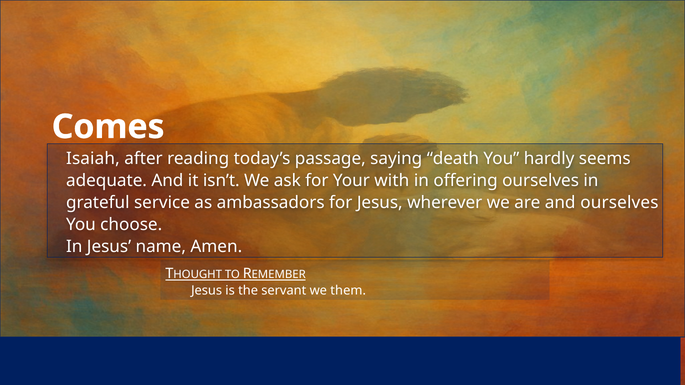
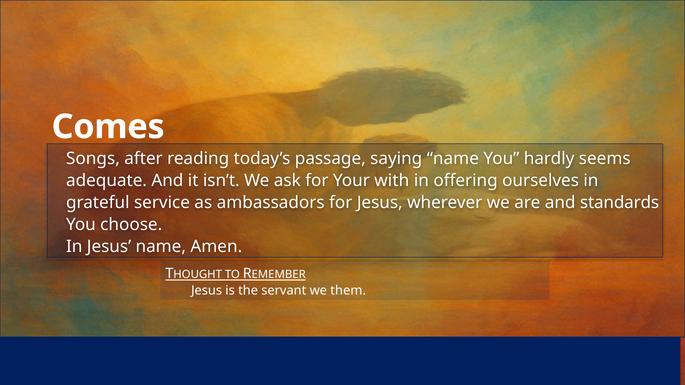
Isaiah: Isaiah -> Songs
saying death: death -> name
and ourselves: ourselves -> standards
